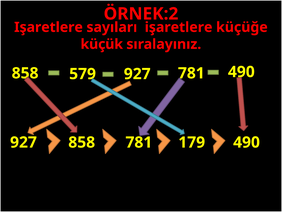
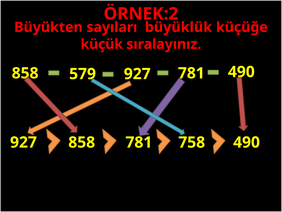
Işaretlere at (48, 27): Işaretlere -> Büyükten
sayıları işaretlere: işaretlere -> büyüklük
179: 179 -> 758
